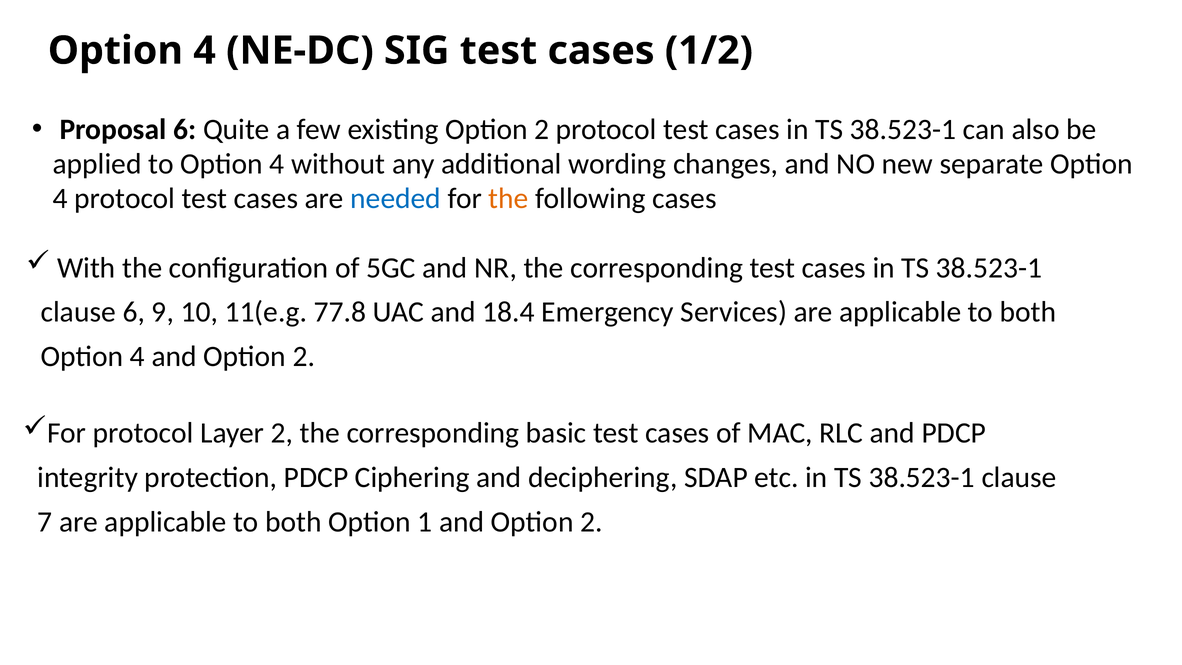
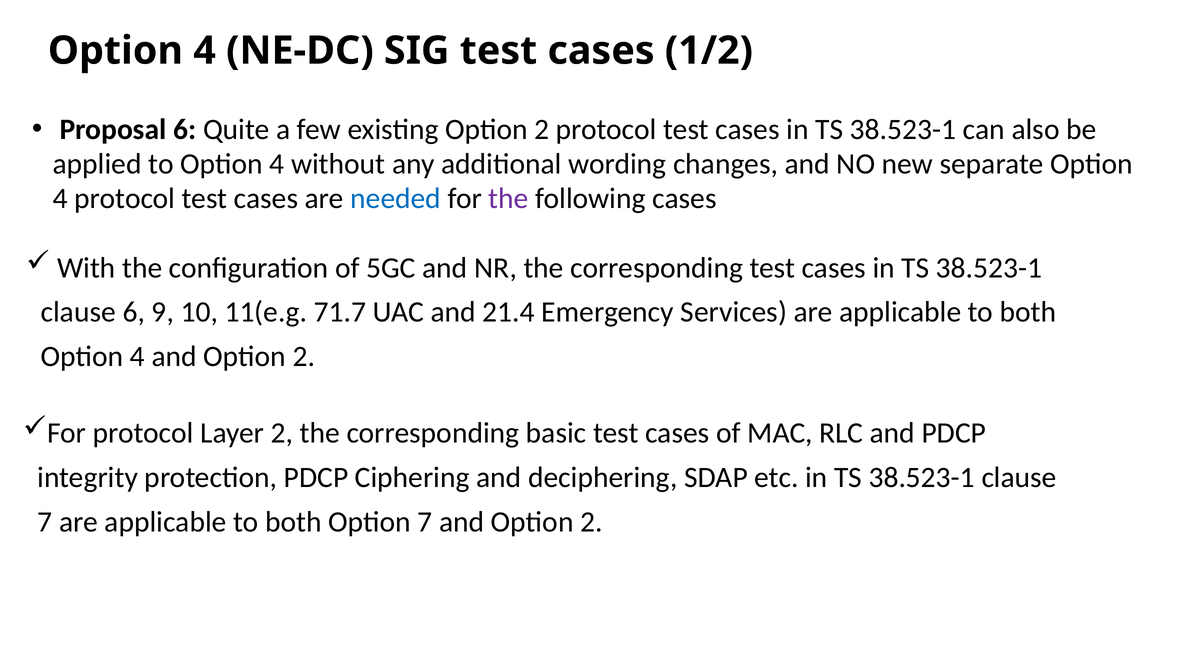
the at (509, 198) colour: orange -> purple
77.8: 77.8 -> 71.7
18.4: 18.4 -> 21.4
Option 1: 1 -> 7
